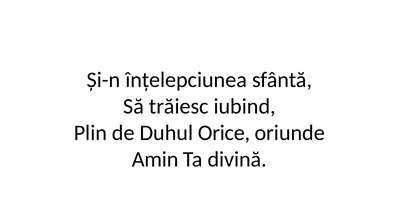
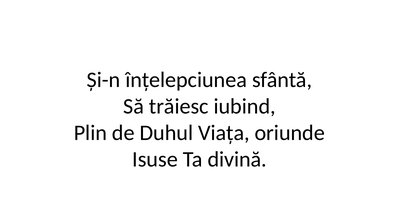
Orice: Orice -> Viața
Amin: Amin -> Isuse
